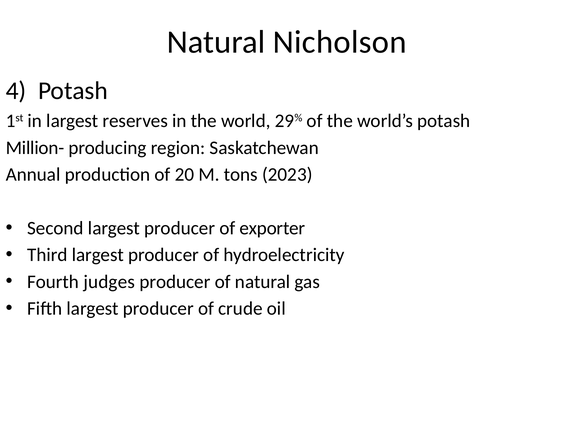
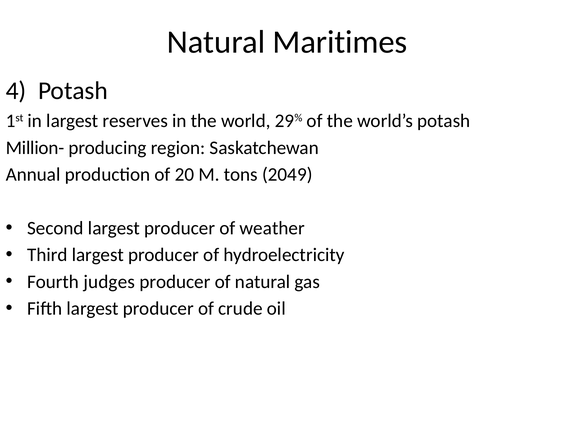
Nicholson: Nicholson -> Maritimes
2023: 2023 -> 2049
exporter: exporter -> weather
